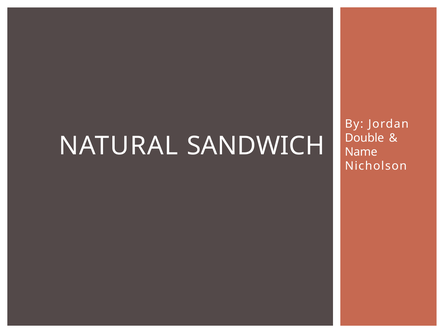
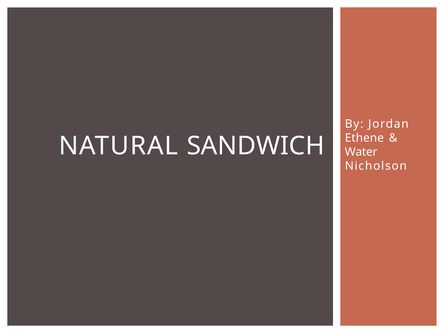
Double: Double -> Ethene
Name: Name -> Water
